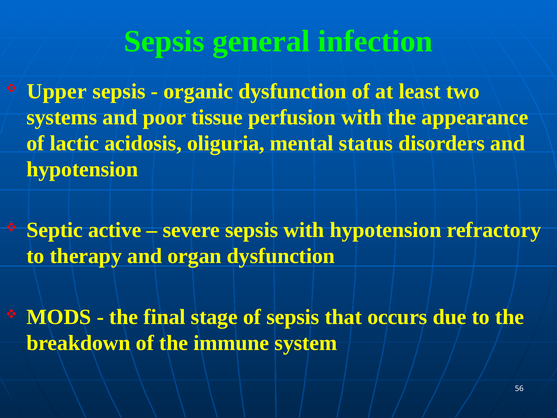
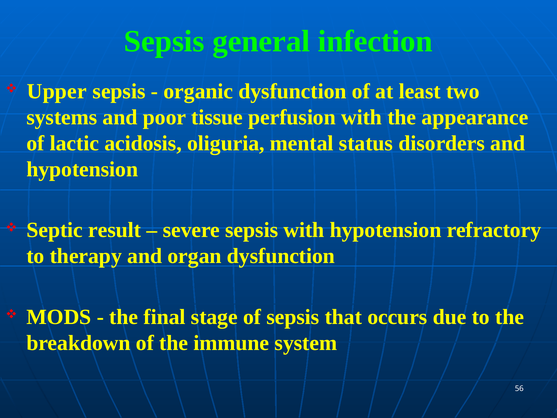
active: active -> result
